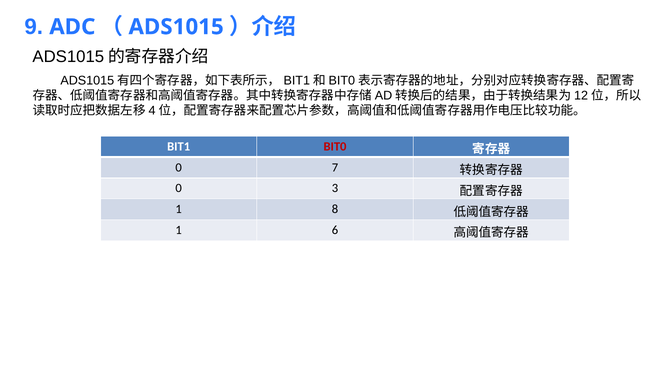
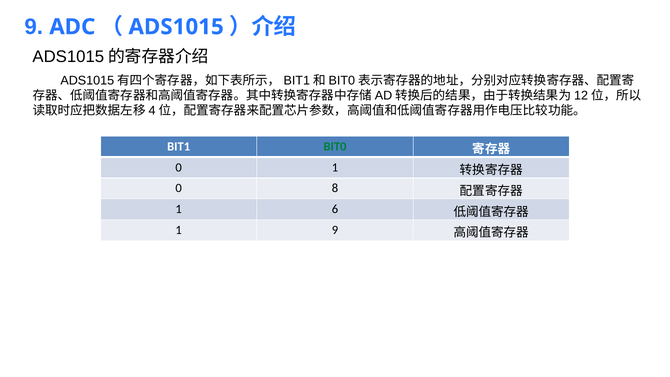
BIT0 colour: red -> green
0 7: 7 -> 1
3: 3 -> 8
8: 8 -> 6
1 6: 6 -> 9
